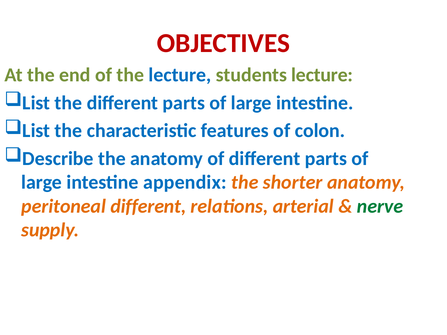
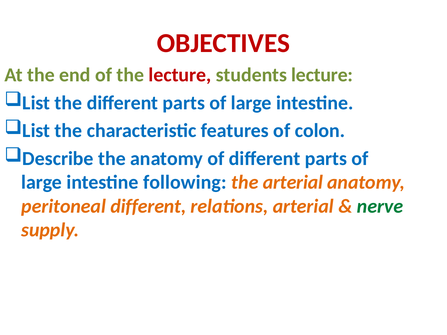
lecture at (180, 75) colour: blue -> red
appendix: appendix -> following
the shorter: shorter -> arterial
